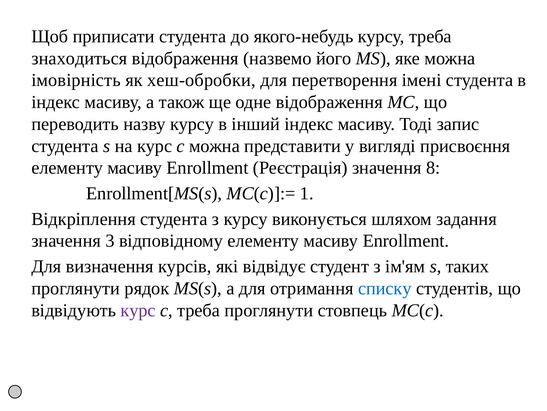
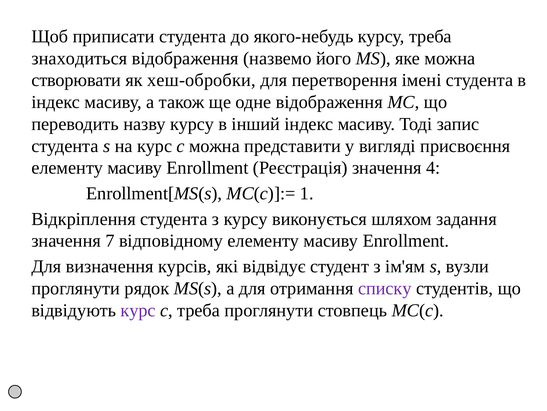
імовірність: імовірність -> створювати
8: 8 -> 4
3: 3 -> 7
таких: таких -> вузли
списку colour: blue -> purple
